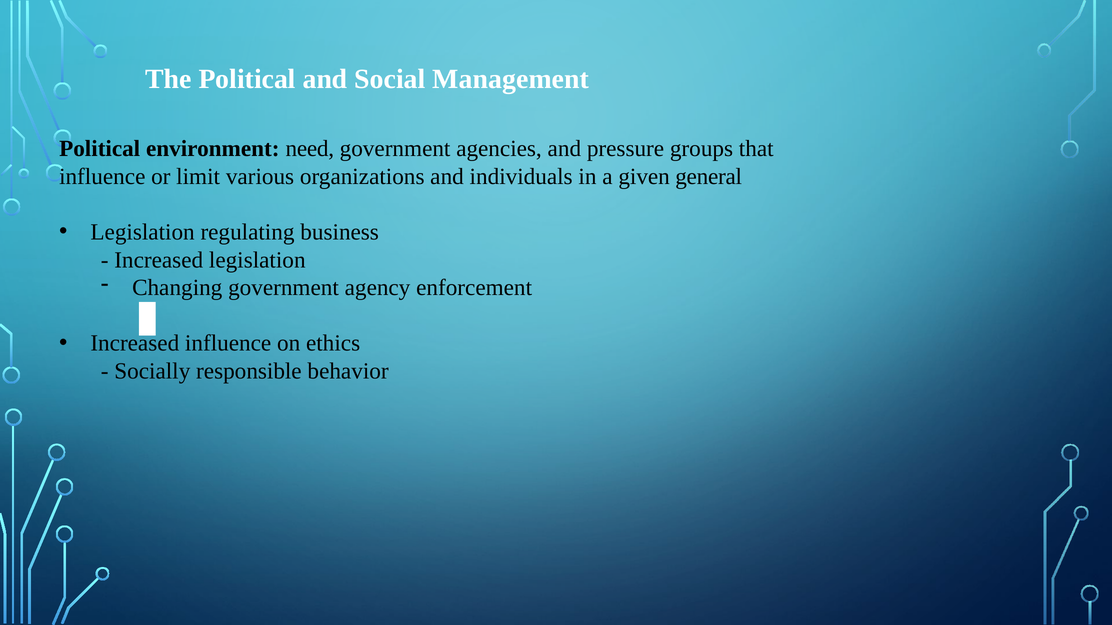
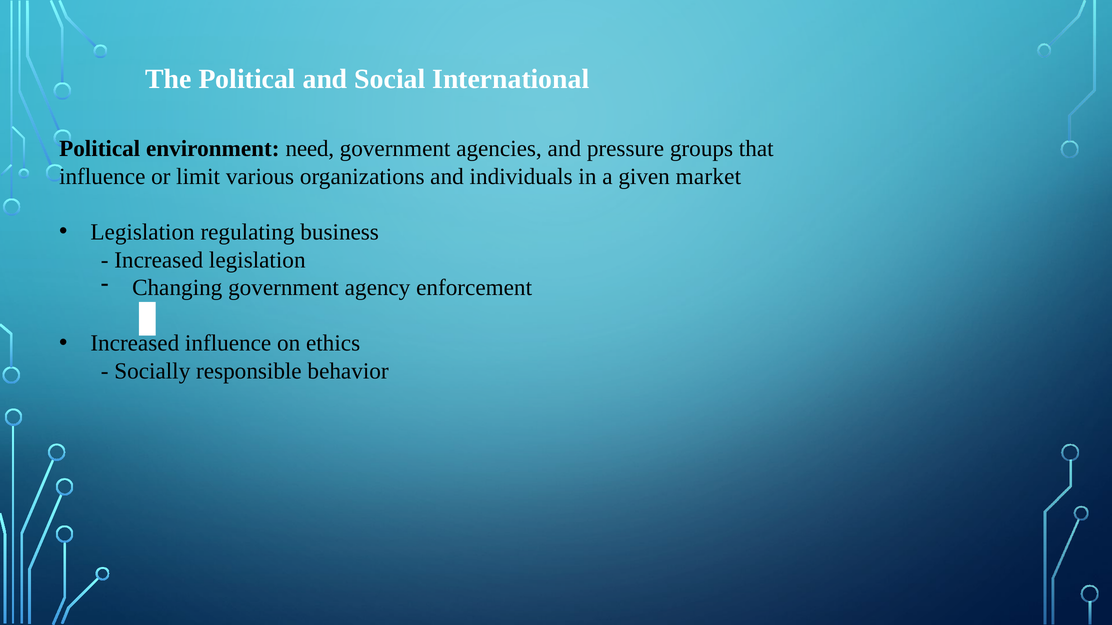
Management: Management -> International
general: general -> market
